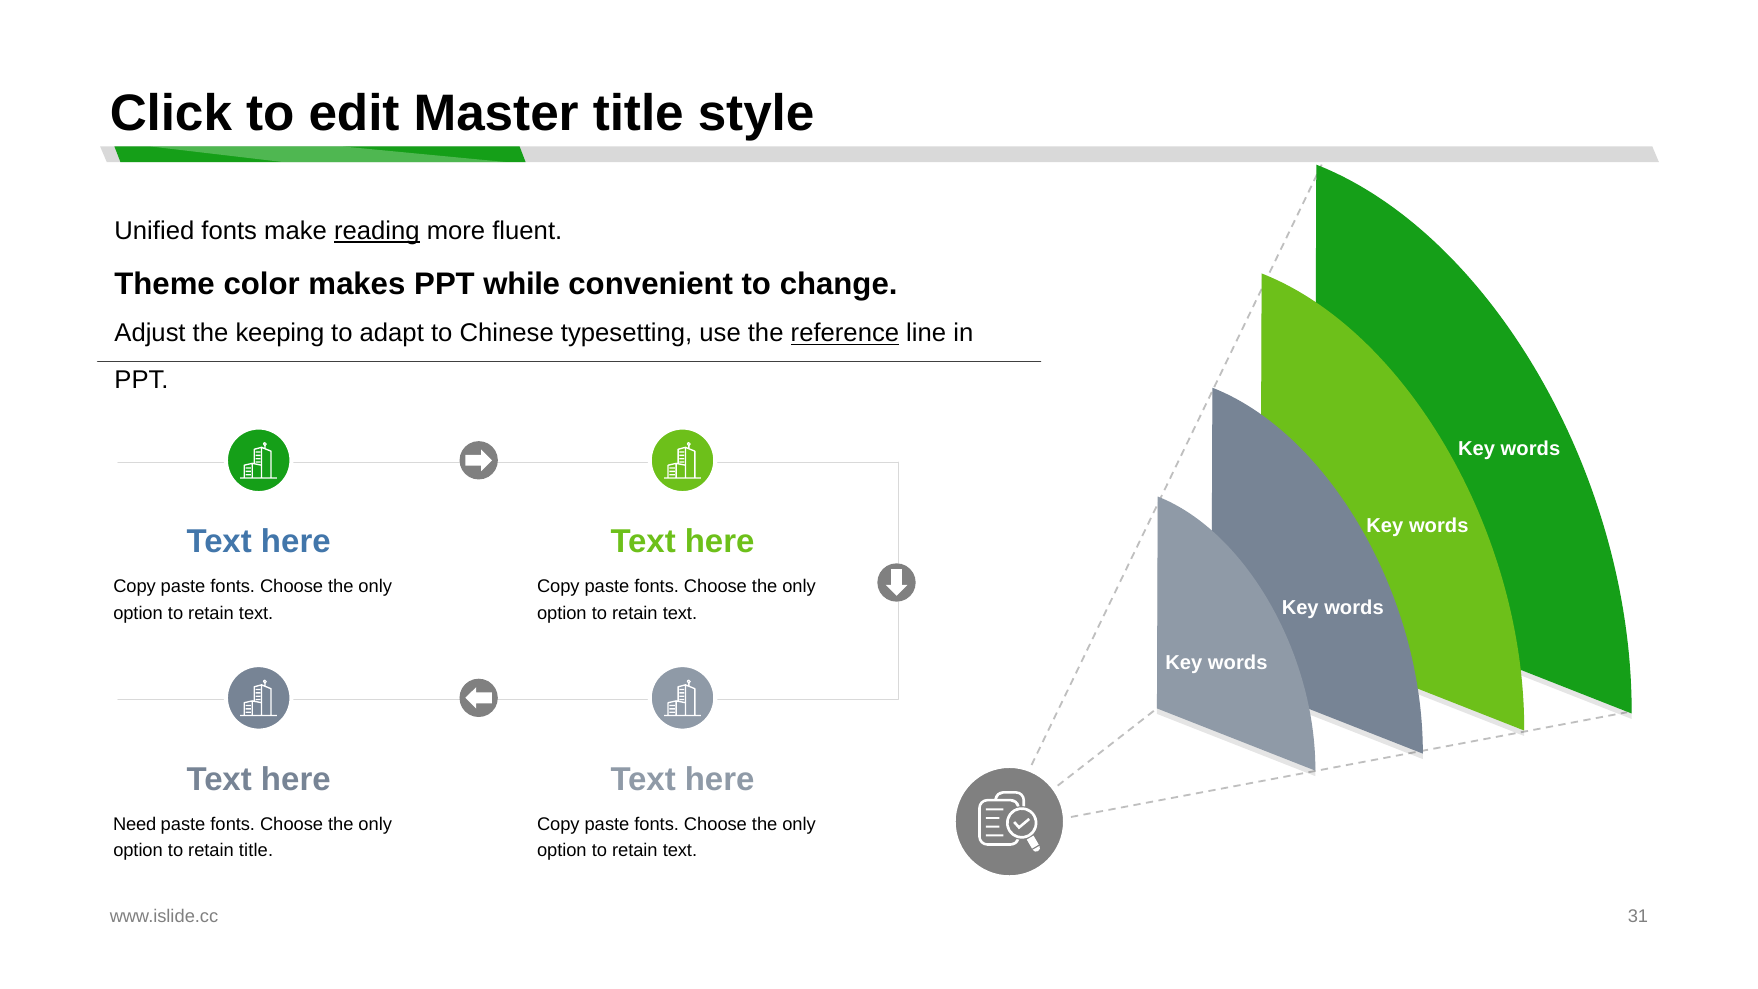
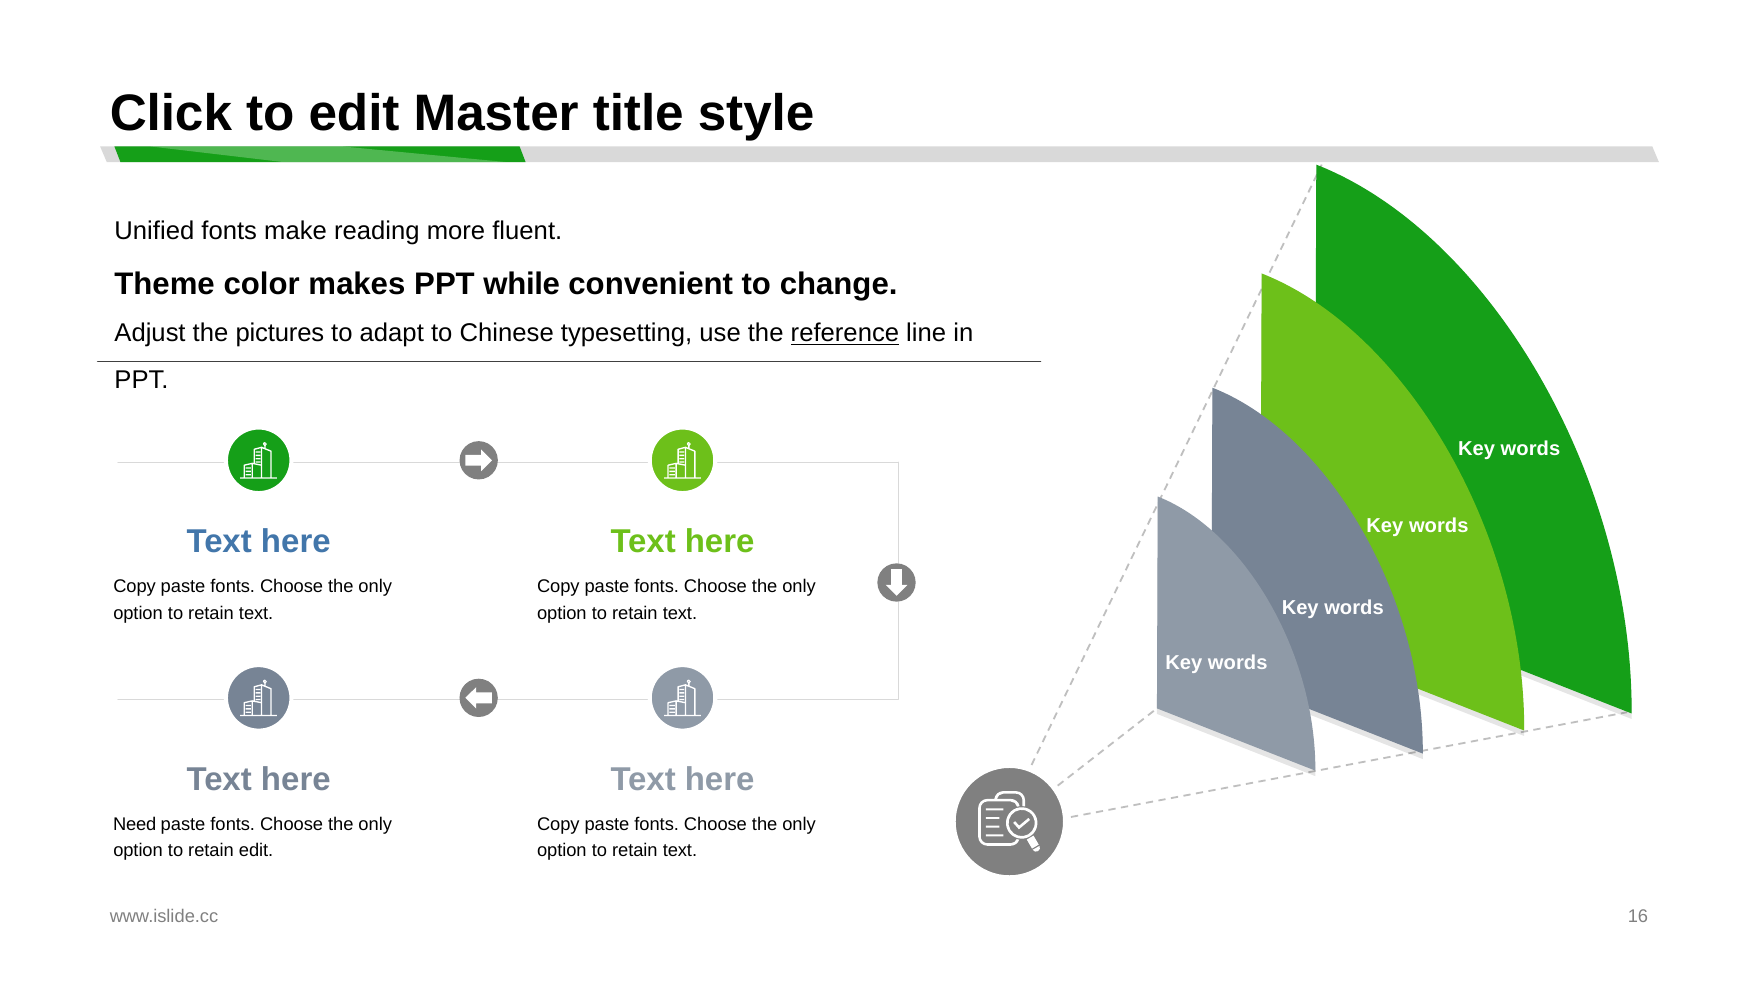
reading underline: present -> none
keeping: keeping -> pictures
retain title: title -> edit
31: 31 -> 16
